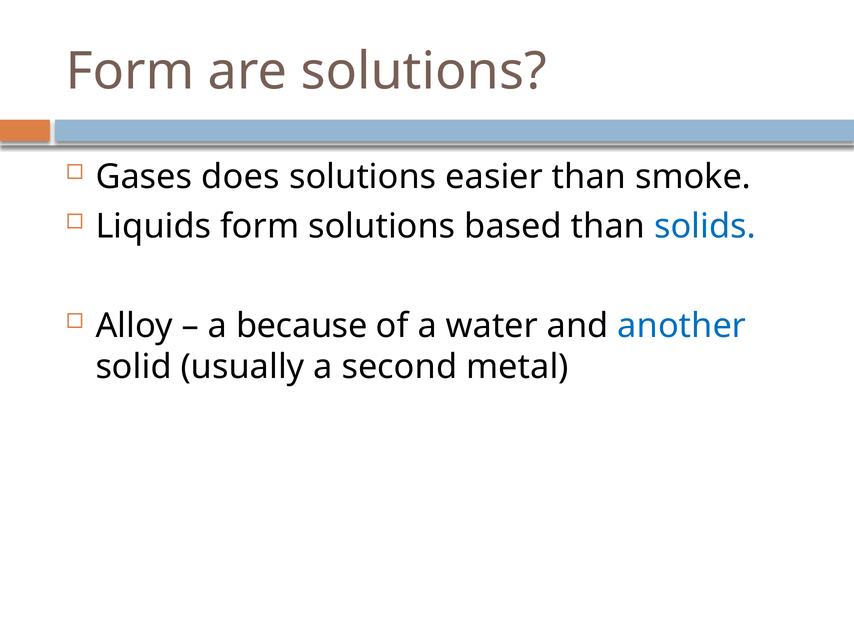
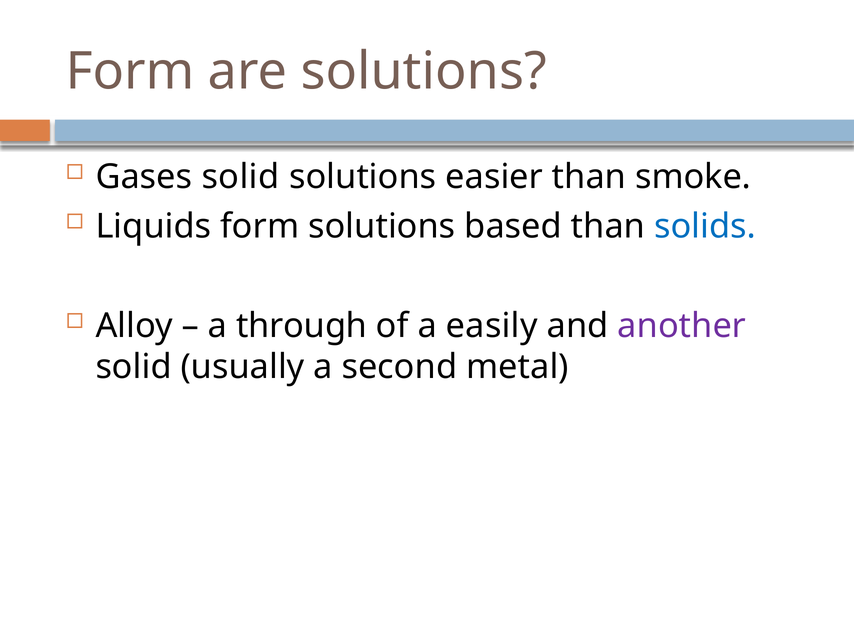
Gases does: does -> solid
because: because -> through
water: water -> easily
another colour: blue -> purple
